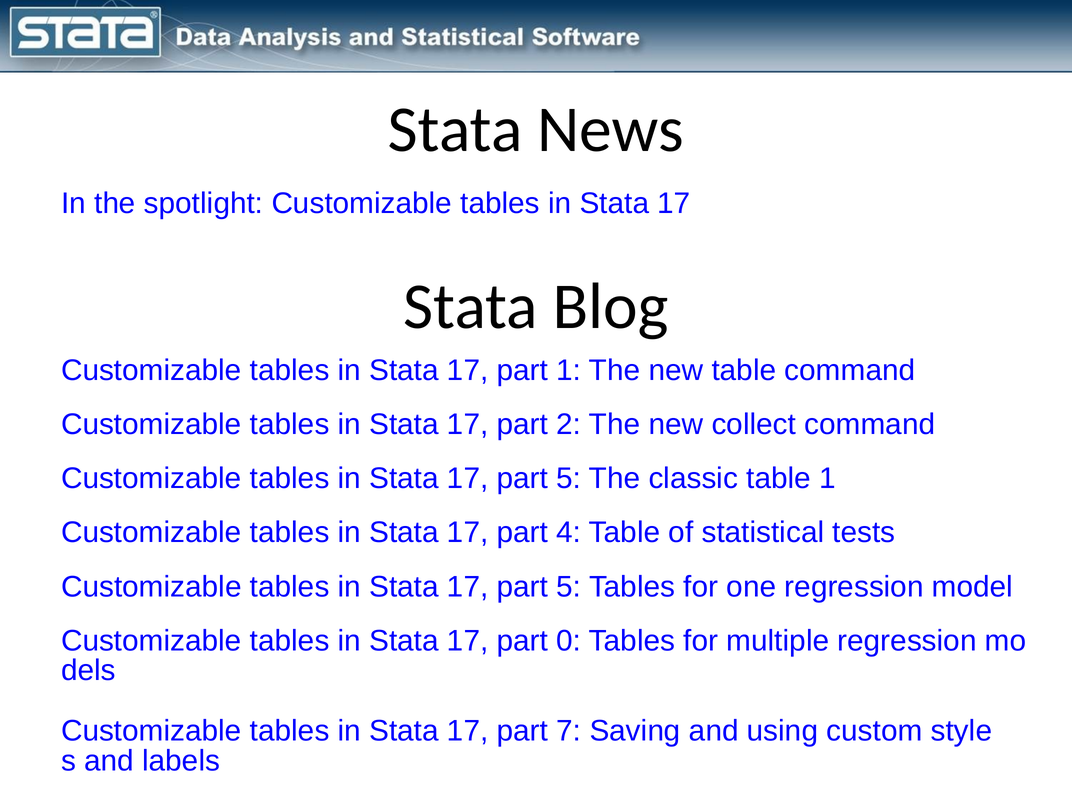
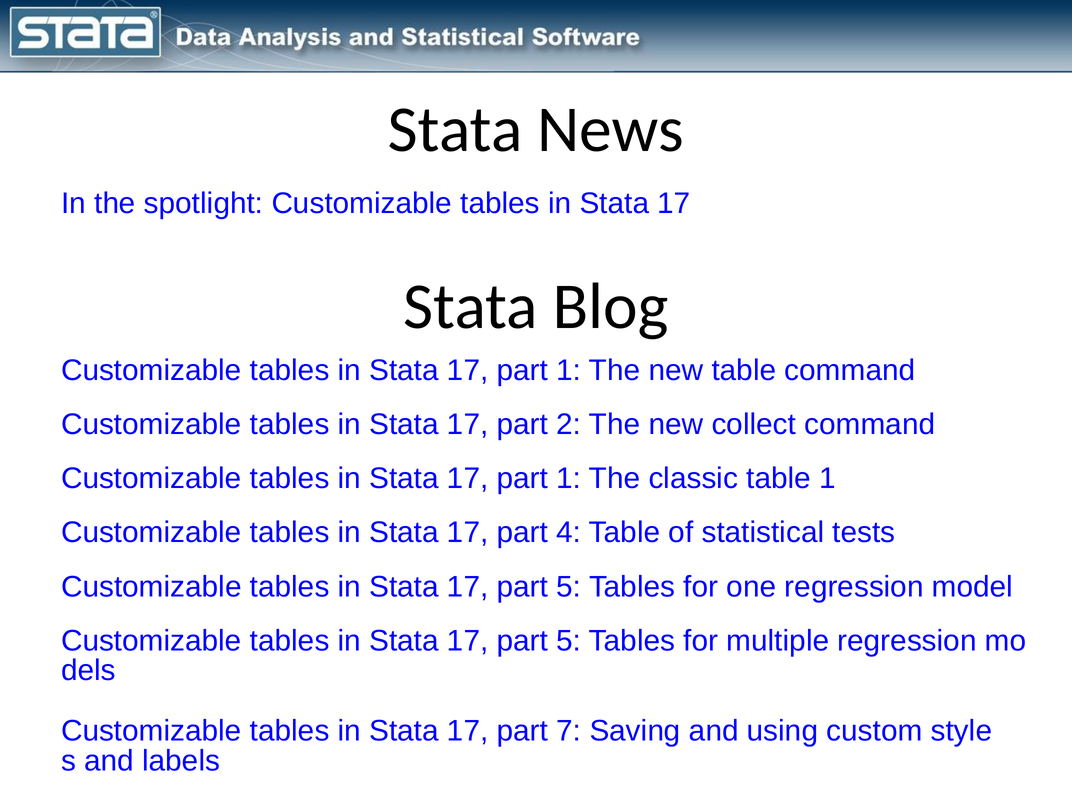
5 at (569, 478): 5 -> 1
0 at (569, 641): 0 -> 5
